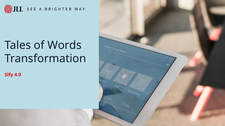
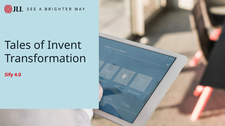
Words: Words -> Invent
